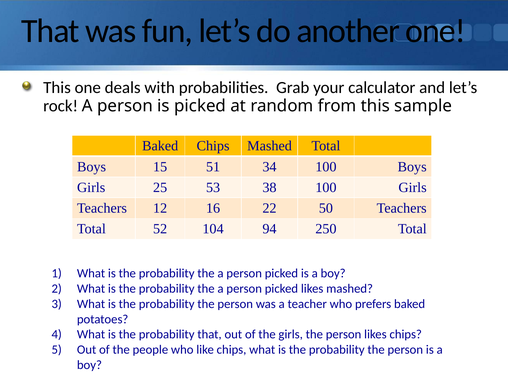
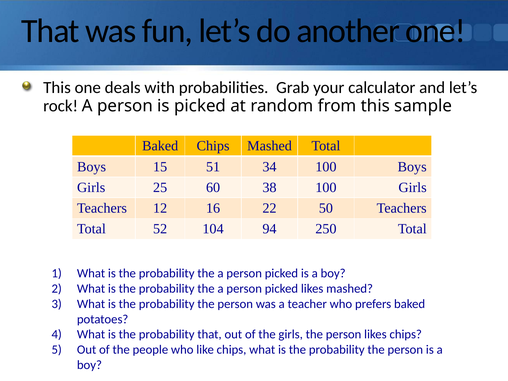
53: 53 -> 60
